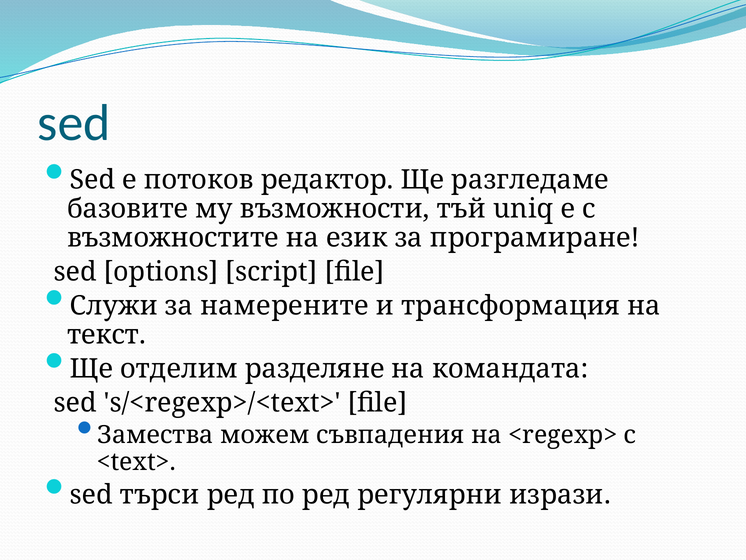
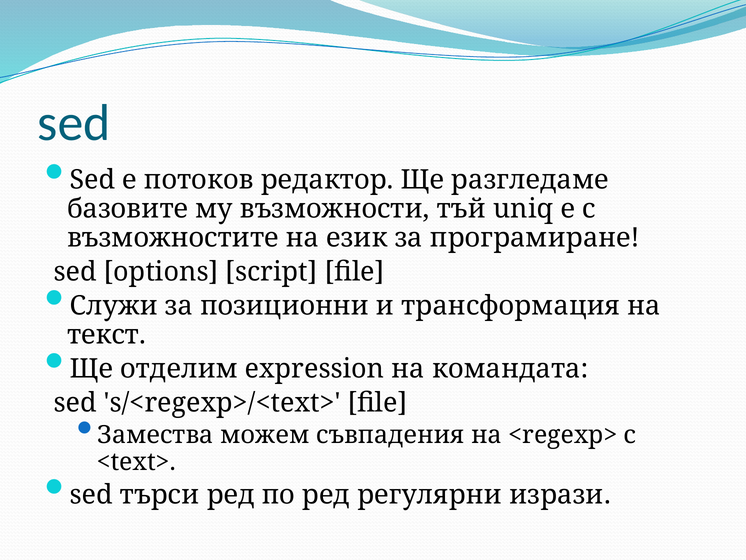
намерените: намерените -> позиционни
разделяне: разделяне -> expression
